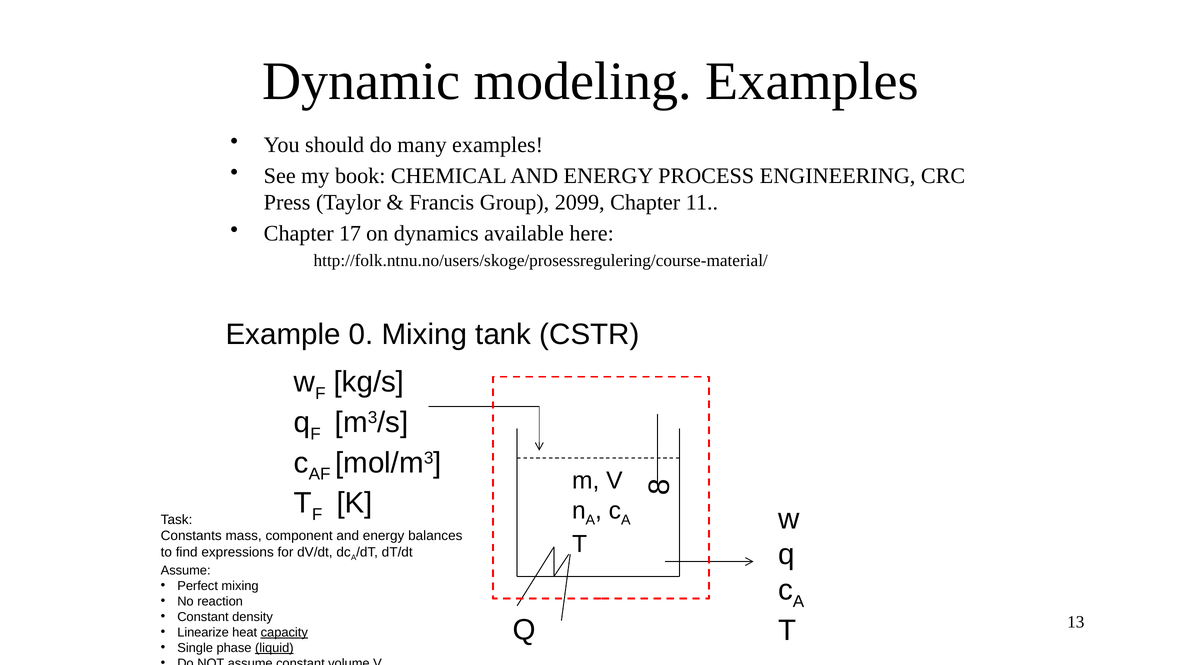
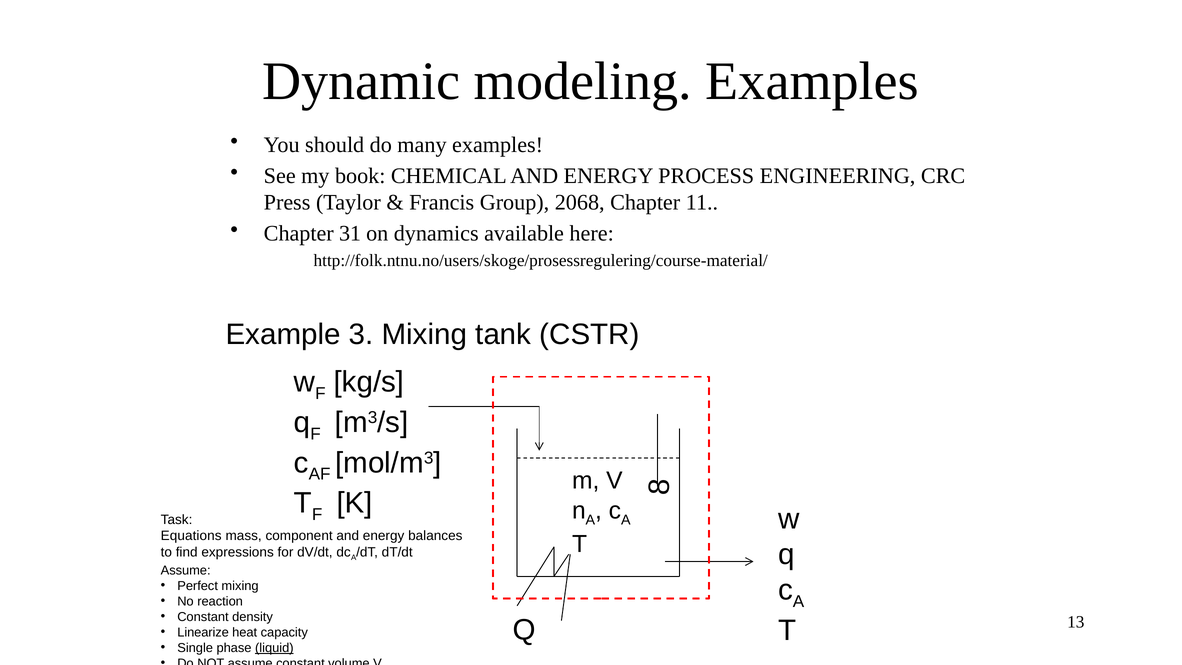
2099: 2099 -> 2068
17: 17 -> 31
0: 0 -> 3
Constants: Constants -> Equations
capacity underline: present -> none
